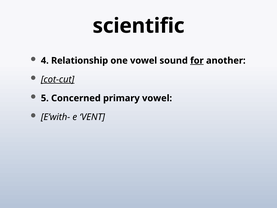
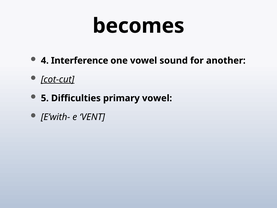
scientific: scientific -> becomes
Relationship: Relationship -> Interference
for underline: present -> none
Concerned: Concerned -> Difficulties
